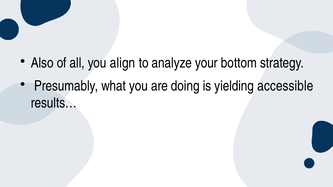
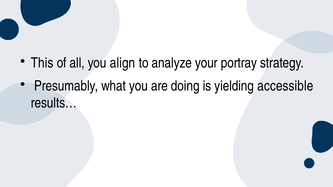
Also: Also -> This
bottom: bottom -> portray
